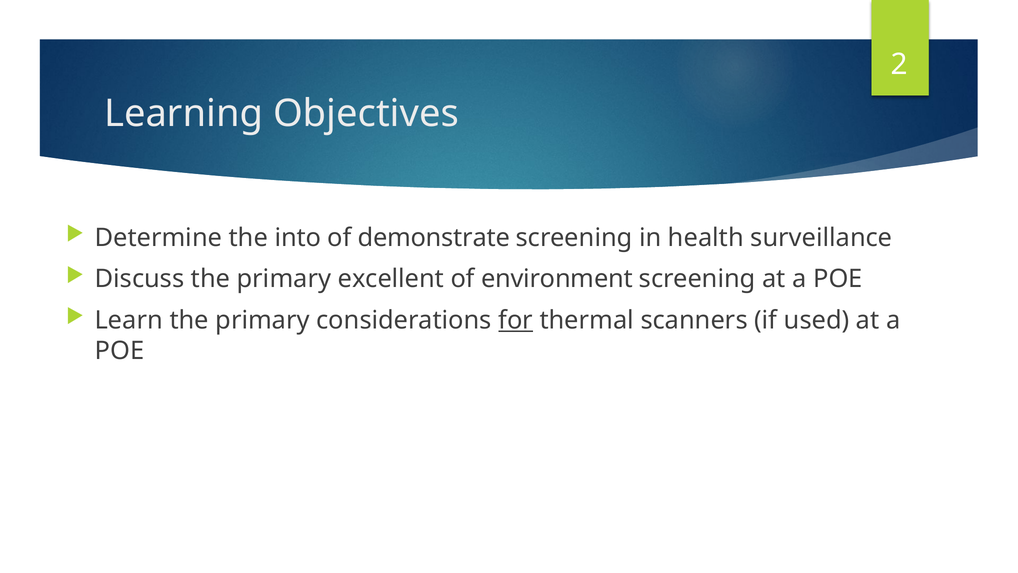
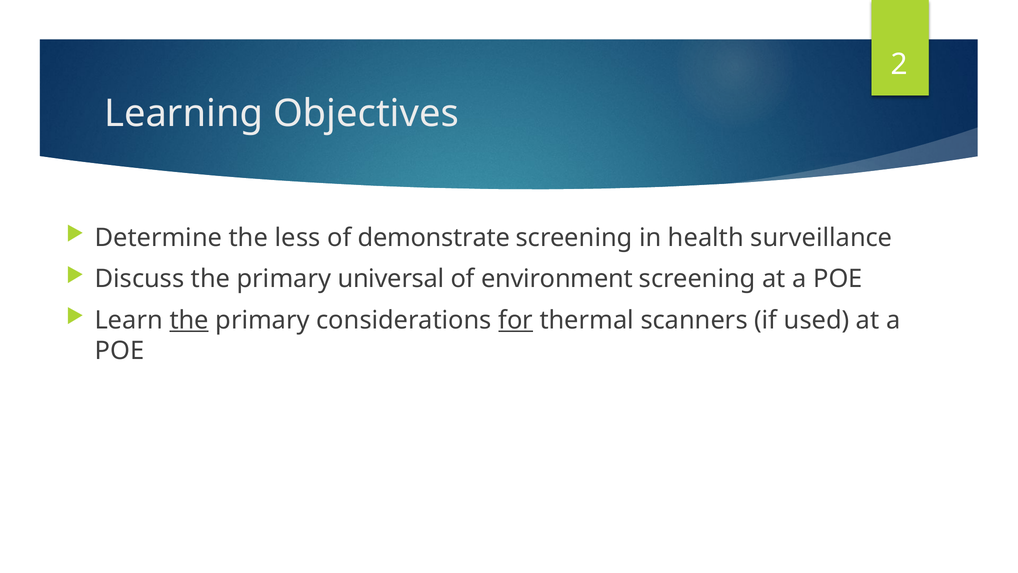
into: into -> less
excellent: excellent -> universal
the at (189, 320) underline: none -> present
